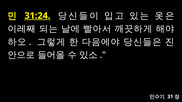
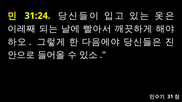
31:24 underline: present -> none
